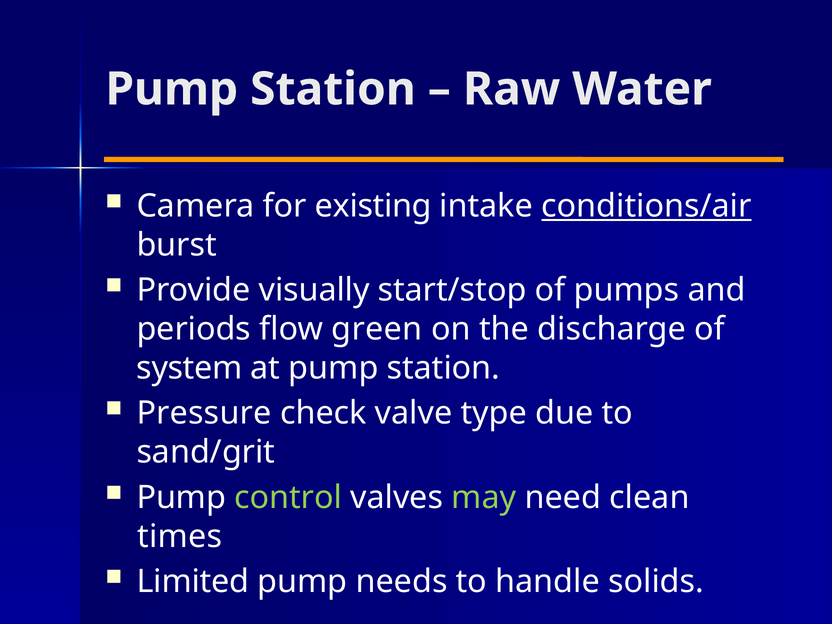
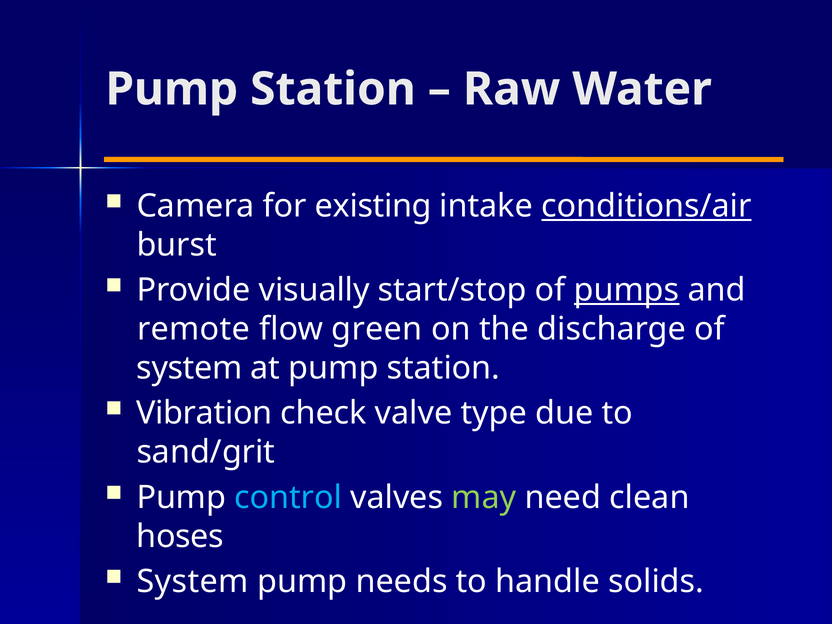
pumps underline: none -> present
periods: periods -> remote
Pressure: Pressure -> Vibration
control colour: light green -> light blue
times: times -> hoses
Limited at (193, 582): Limited -> System
